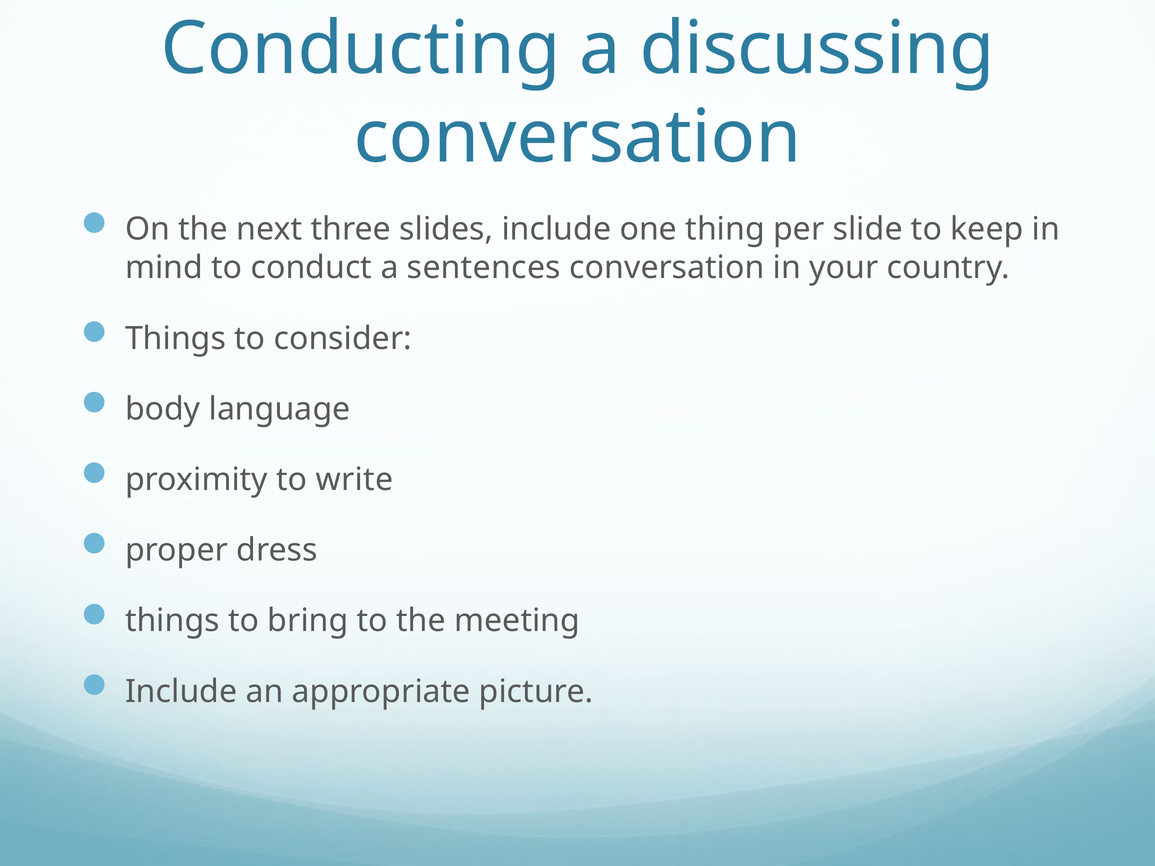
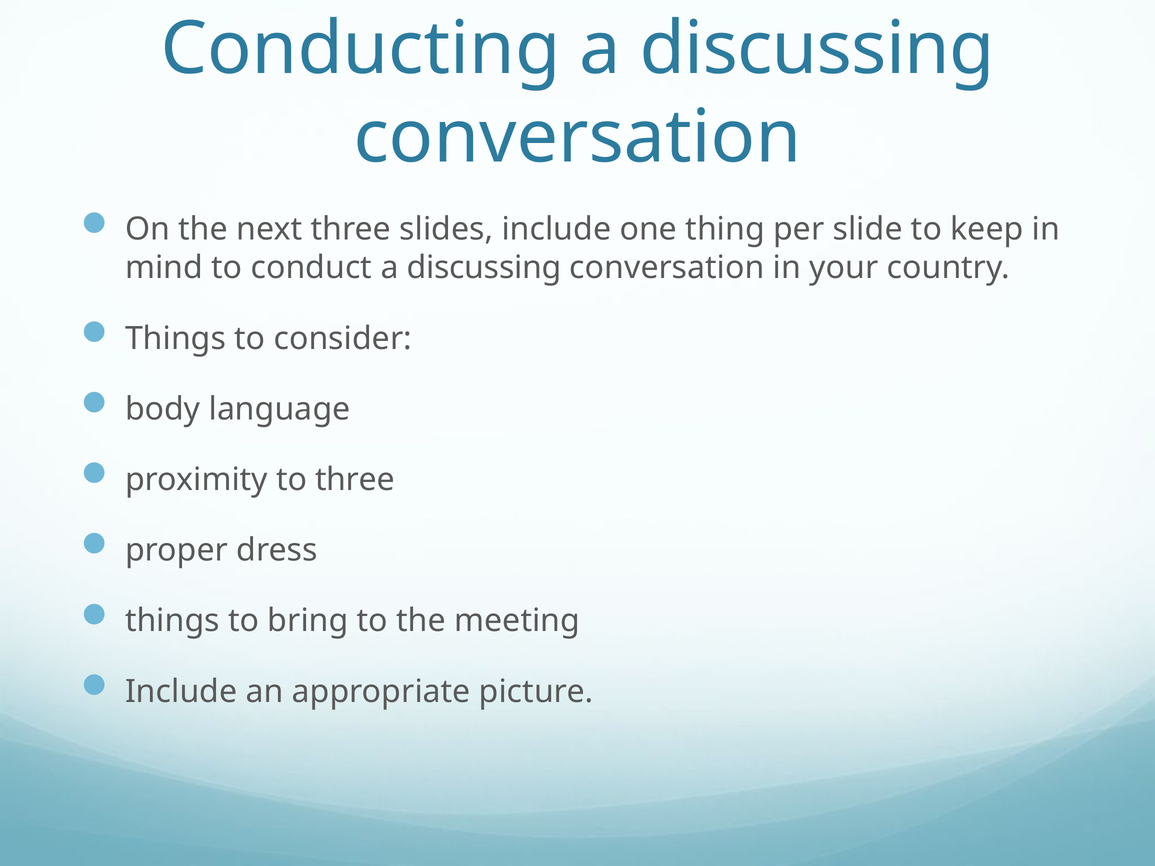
conduct a sentences: sentences -> discussing
to write: write -> three
